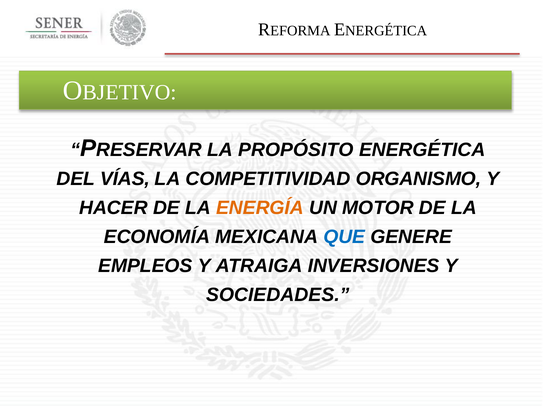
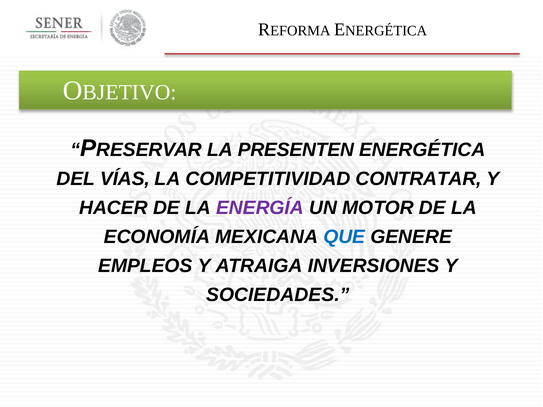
PROPÓSITO: PROPÓSITO -> PRESENTEN
ORGANISMO: ORGANISMO -> CONTRATAR
ENERGÍA colour: orange -> purple
